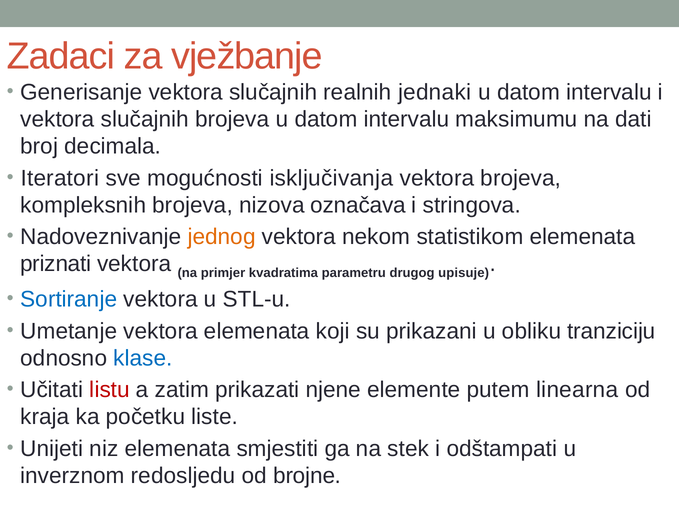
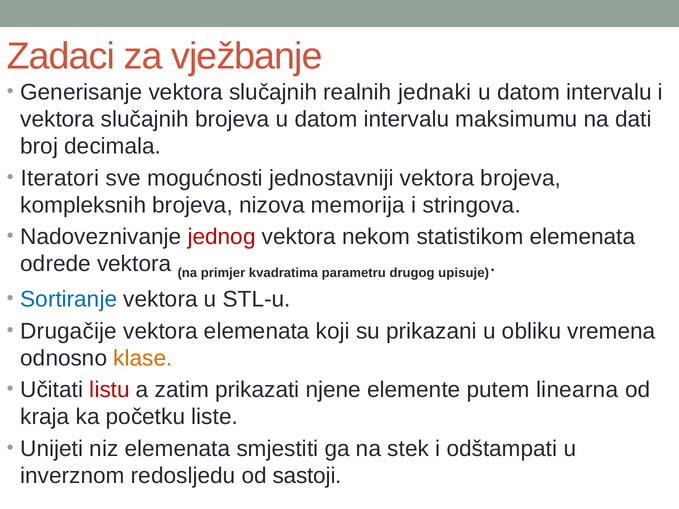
isključivanja: isključivanja -> jednostavniji
označava: označava -> memorija
jednog colour: orange -> red
priznati: priznati -> odrede
Umetanje: Umetanje -> Drugačije
tranziciju: tranziciju -> vremena
klase colour: blue -> orange
brojne: brojne -> sastoji
